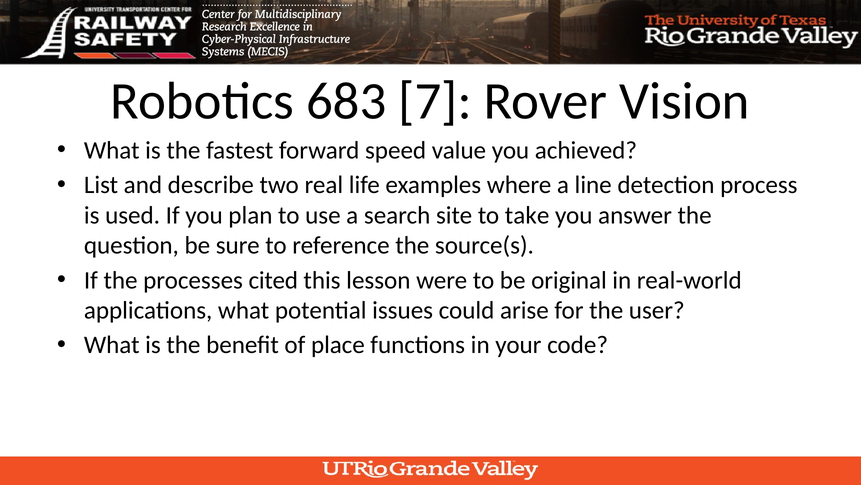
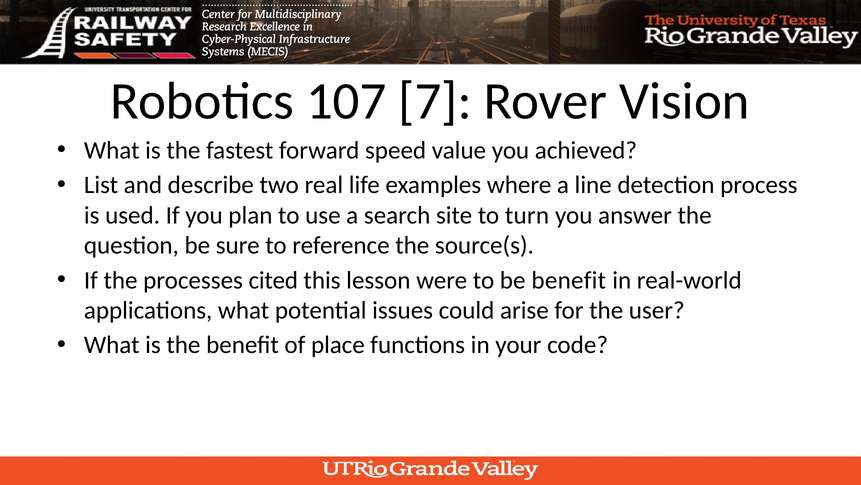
683: 683 -> 107
take: take -> turn
be original: original -> benefit
